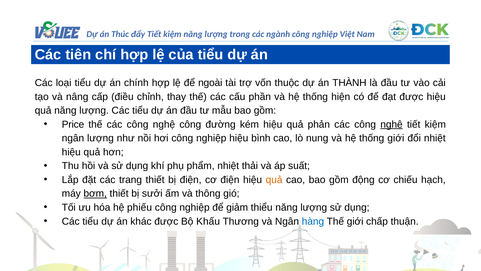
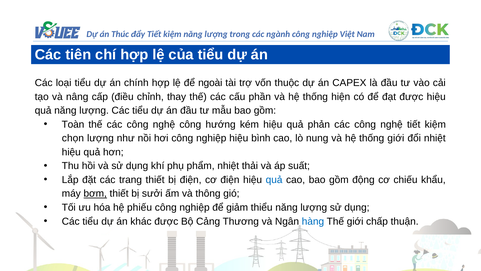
THÀNH: THÀNH -> CAPEX
Price: Price -> Toàn
đường: đường -> hướng
nghệ at (392, 124) underline: present -> none
ngân at (73, 138): ngân -> chọn
quả at (274, 180) colour: orange -> blue
hạch: hạch -> khẩu
Khấu: Khấu -> Cảng
